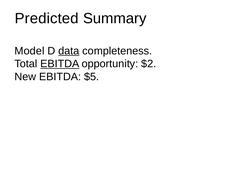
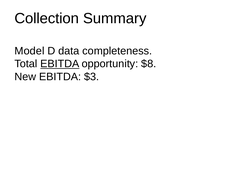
Predicted: Predicted -> Collection
data underline: present -> none
$2: $2 -> $8
$5: $5 -> $3
